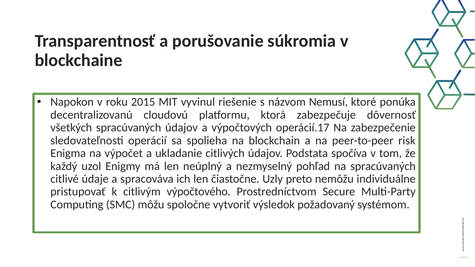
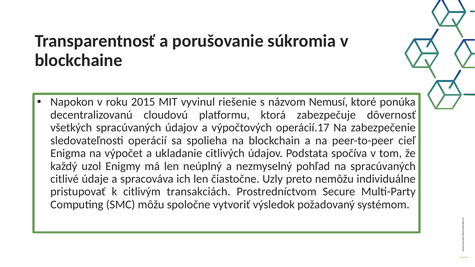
risk: risk -> cieľ
výpočtového: výpočtového -> transakciách
